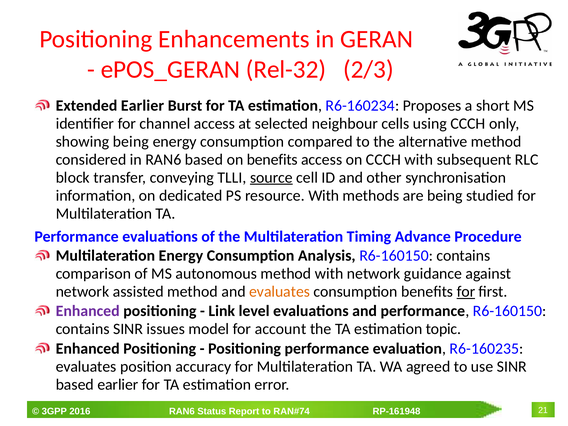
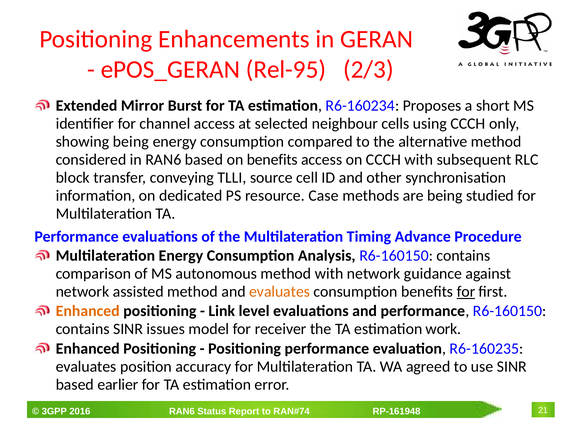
Rel-32: Rel-32 -> Rel-95
Extended Earlier: Earlier -> Mirror
source underline: present -> none
resource With: With -> Case
Enhanced at (88, 311) colour: purple -> orange
account: account -> receiver
topic: topic -> work
